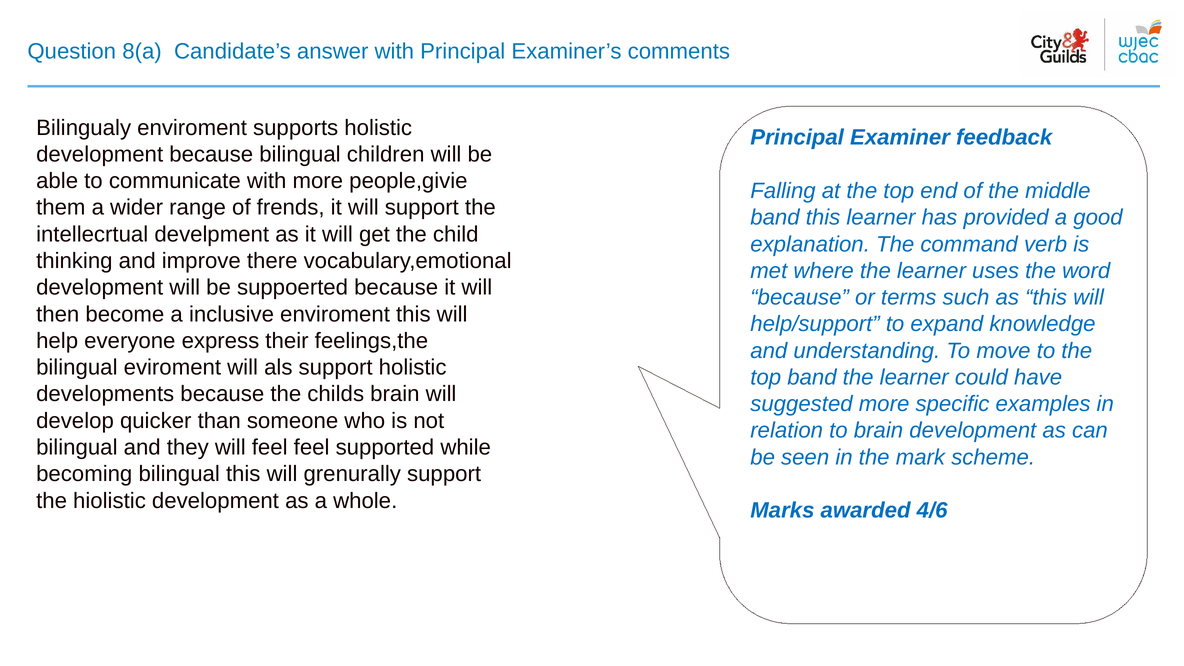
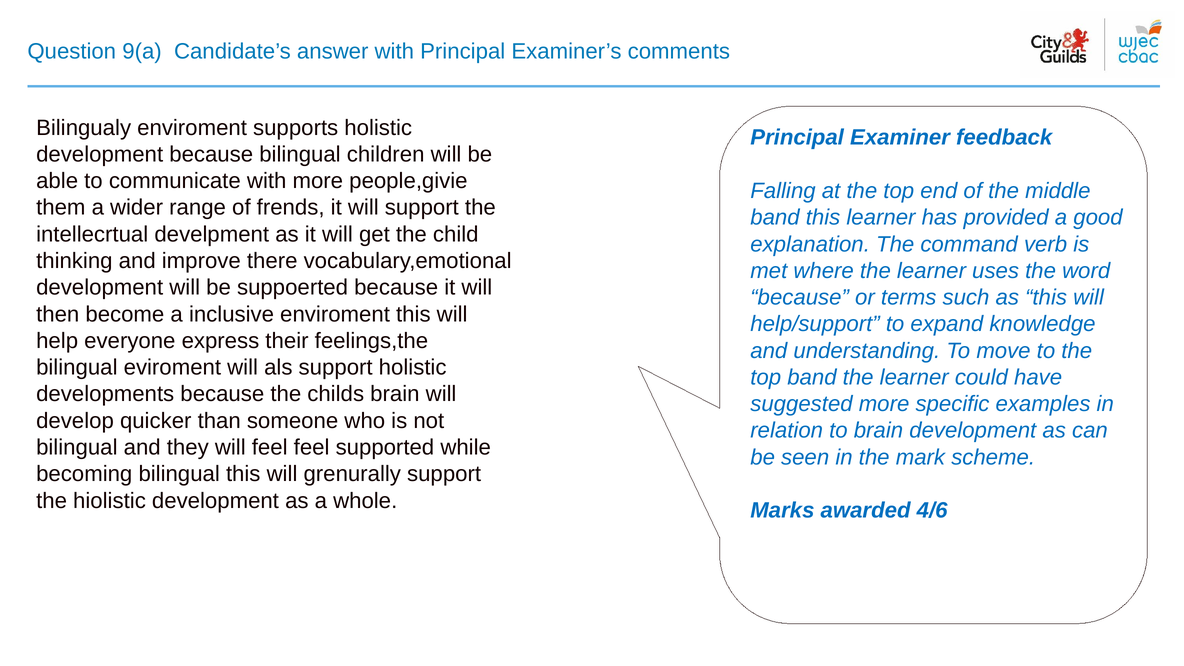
8(a: 8(a -> 9(a
